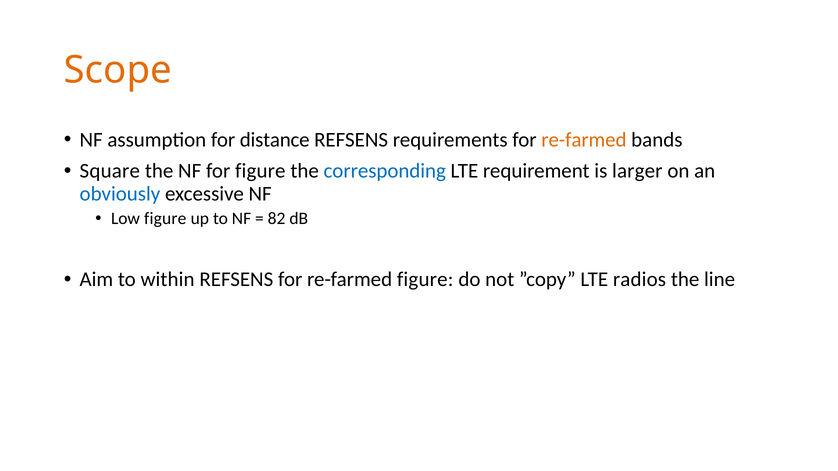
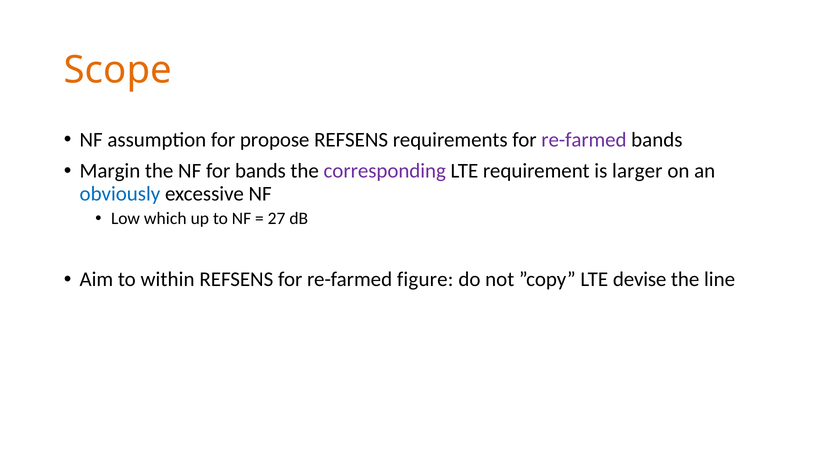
distance: distance -> propose
re-farmed at (584, 140) colour: orange -> purple
Square: Square -> Margin
for figure: figure -> bands
corresponding colour: blue -> purple
Low figure: figure -> which
82: 82 -> 27
radios: radios -> devise
